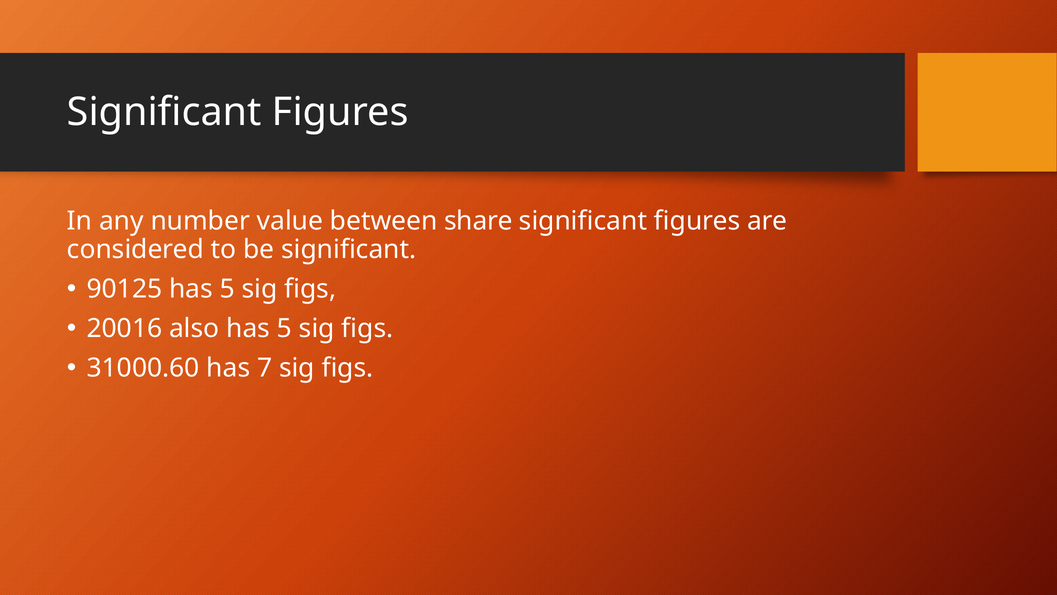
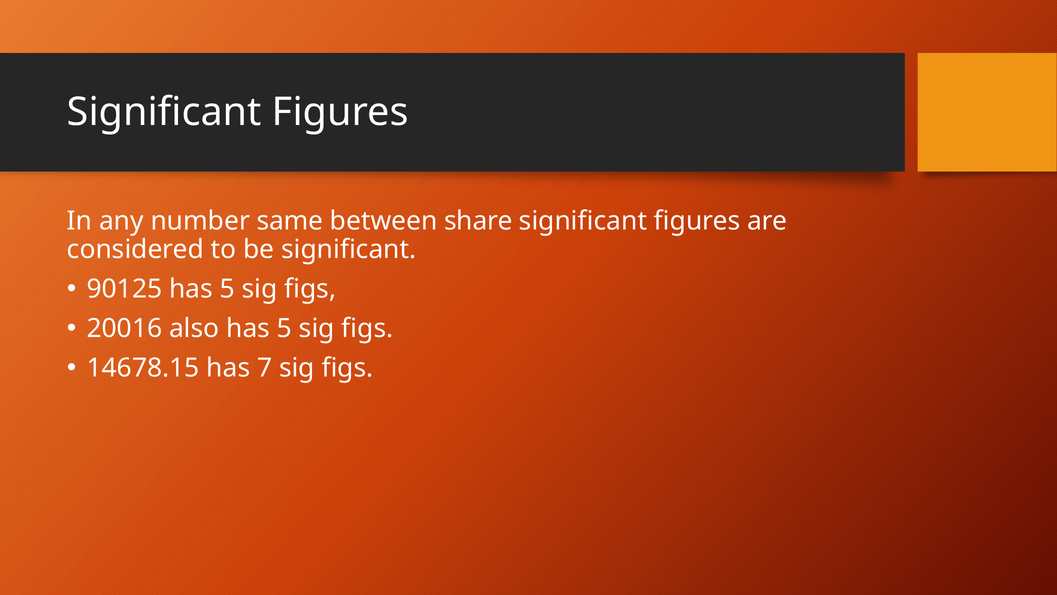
value: value -> same
31000.60: 31000.60 -> 14678.15
